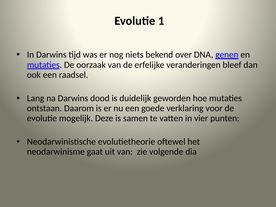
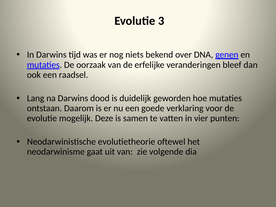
1: 1 -> 3
